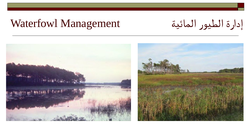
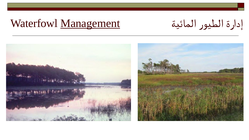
Management underline: none -> present
